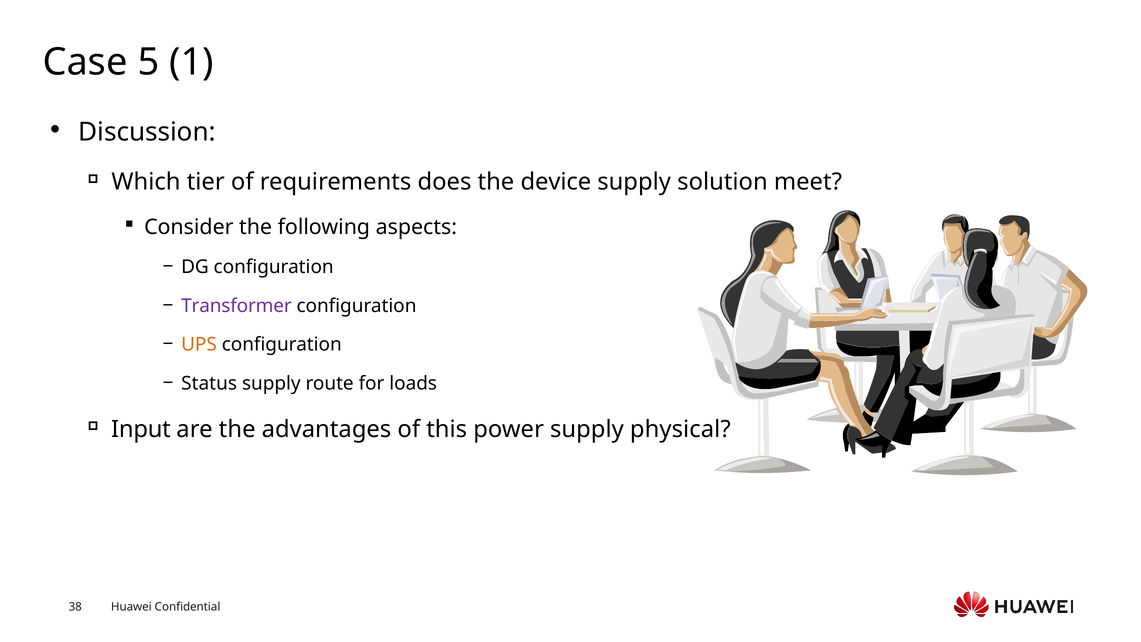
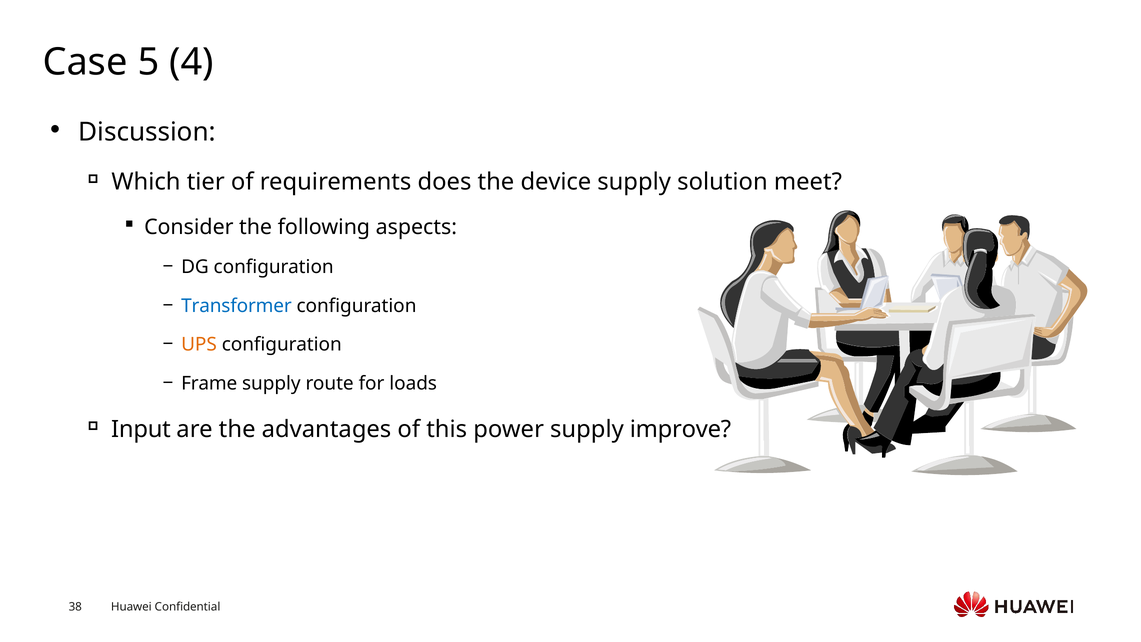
1: 1 -> 4
Transformer colour: purple -> blue
Status: Status -> Frame
physical: physical -> improve
